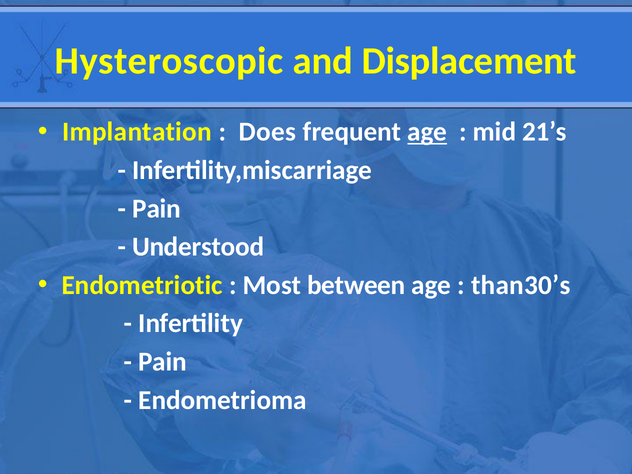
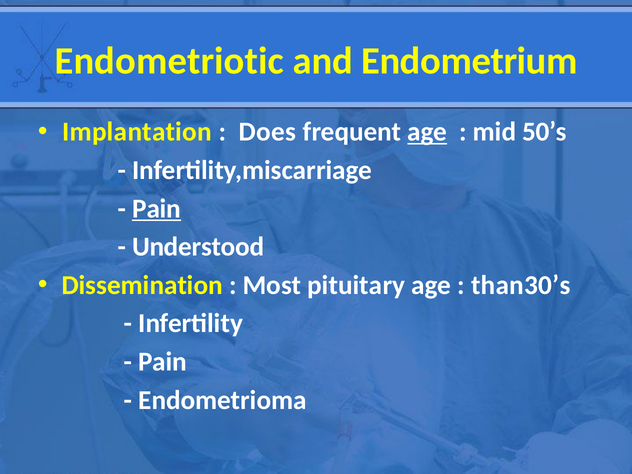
Hysteroscopic: Hysteroscopic -> Endometriotic
Displacement: Displacement -> Endometrium
21’s: 21’s -> 50’s
Pain at (157, 209) underline: none -> present
Endometriotic: Endometriotic -> Dissemination
between: between -> pituitary
